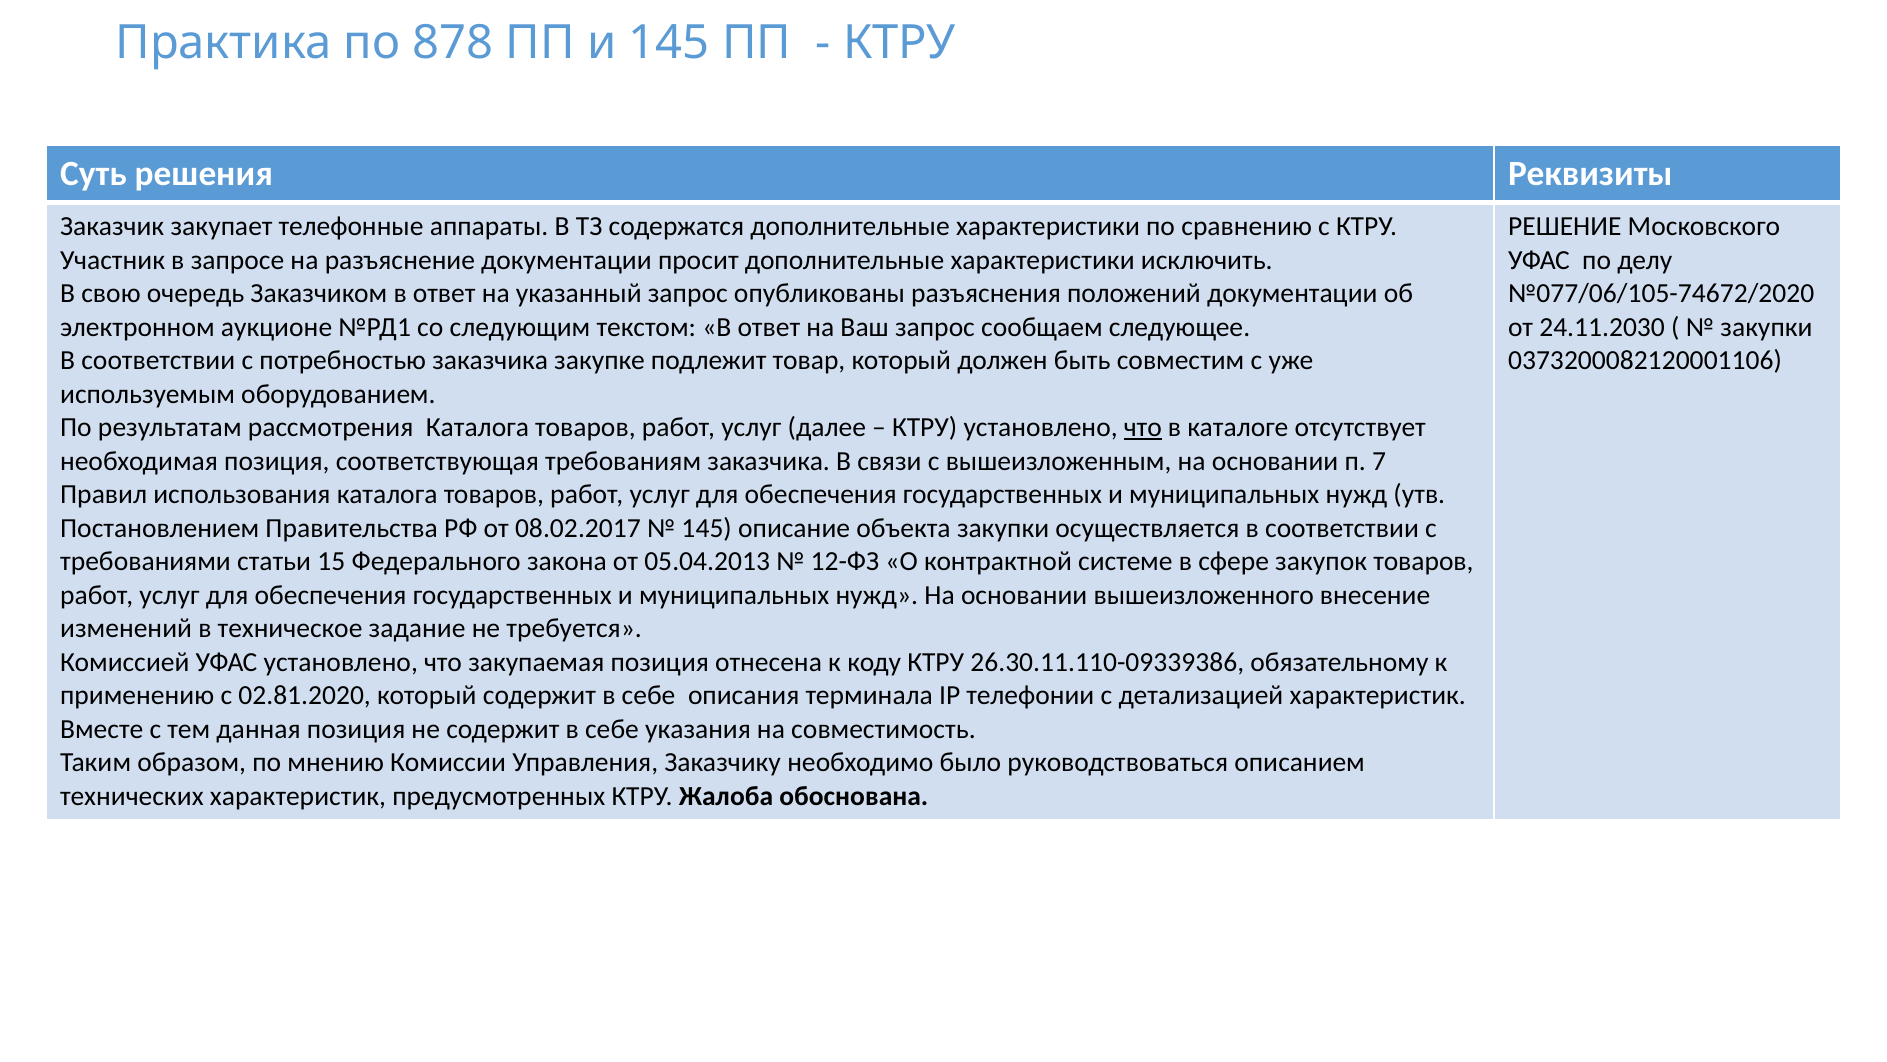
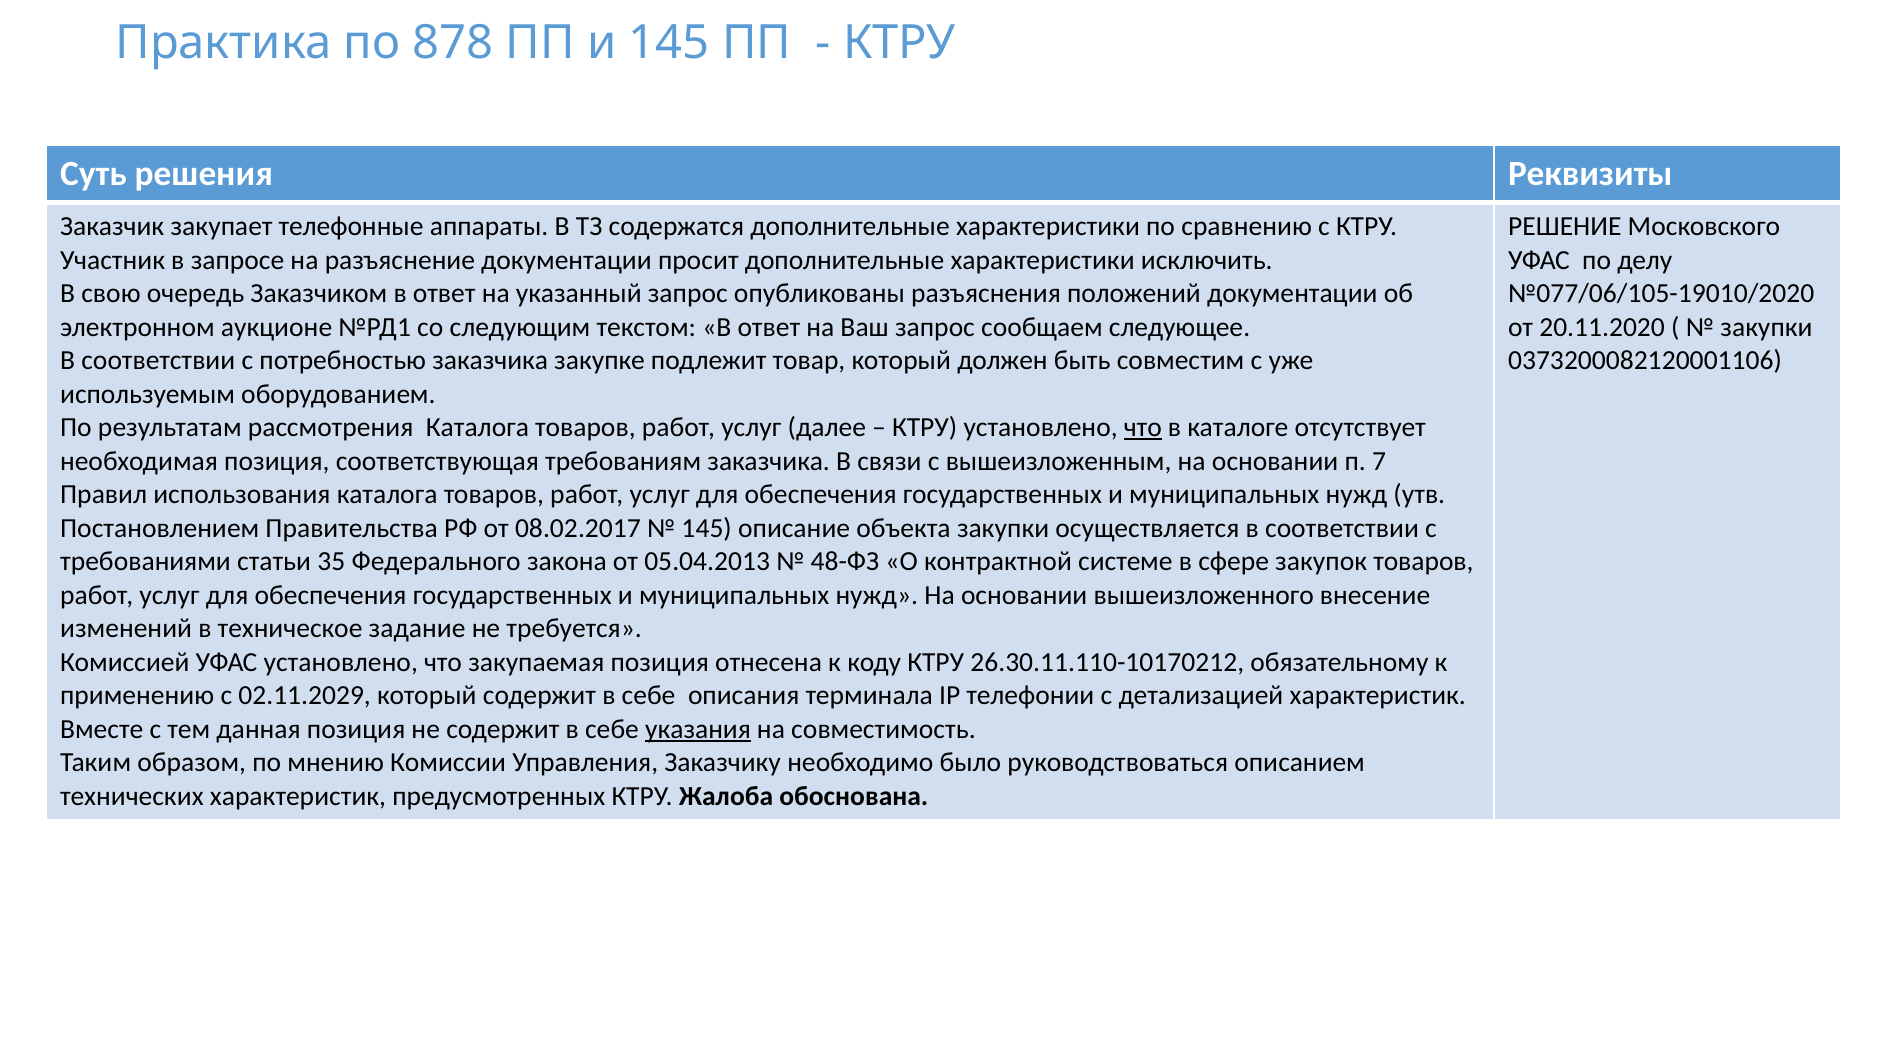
№077/06/105-74672/2020: №077/06/105-74672/2020 -> №077/06/105-19010/2020
24.11.2030: 24.11.2030 -> 20.11.2020
15: 15 -> 35
12-ФЗ: 12-ФЗ -> 48-ФЗ
26.30.11.110-09339386: 26.30.11.110-09339386 -> 26.30.11.110-10170212
02.81.2020: 02.81.2020 -> 02.11.2029
указания underline: none -> present
